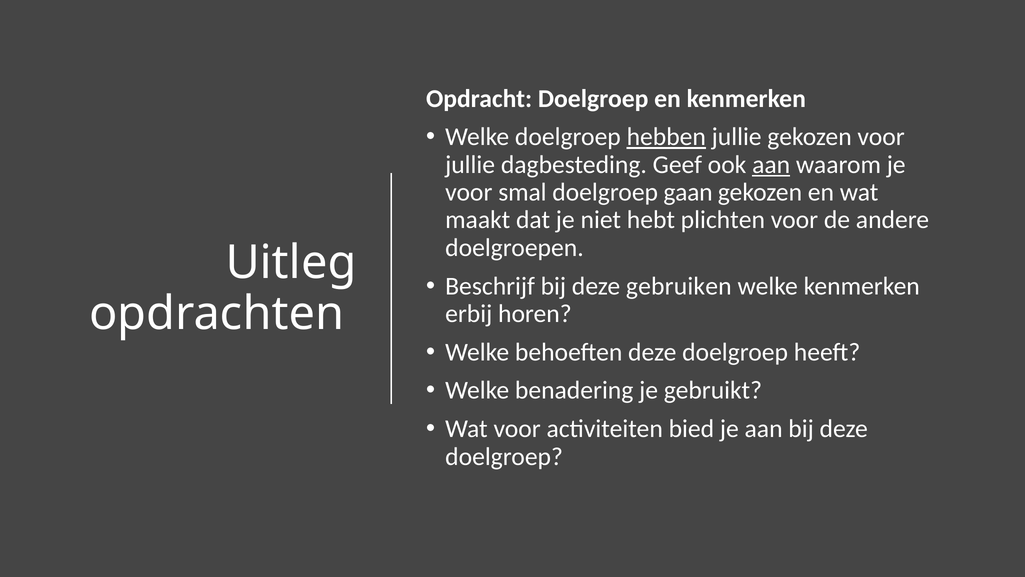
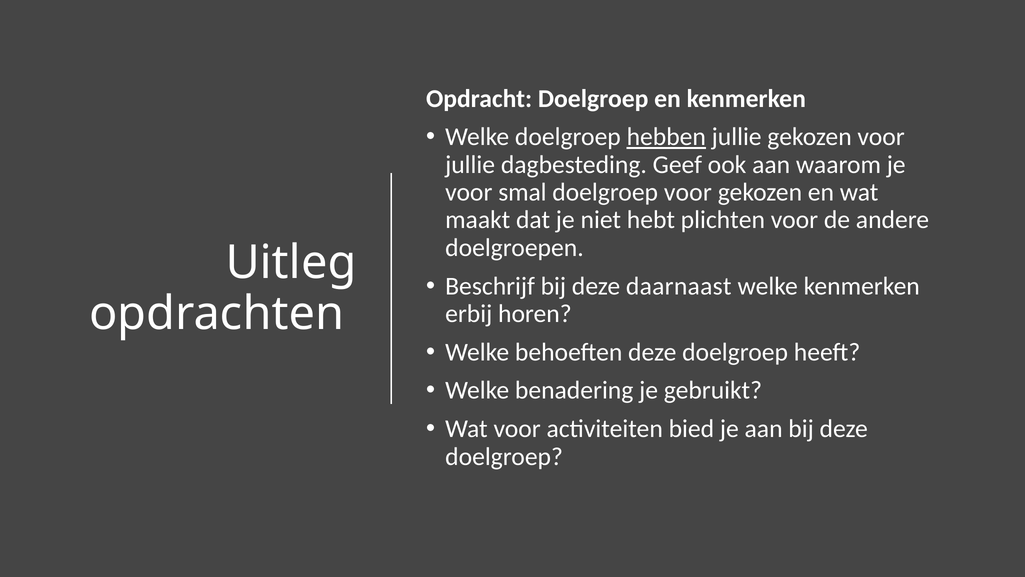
aan at (771, 165) underline: present -> none
doelgroep gaan: gaan -> voor
gebruiken: gebruiken -> daarnaast
